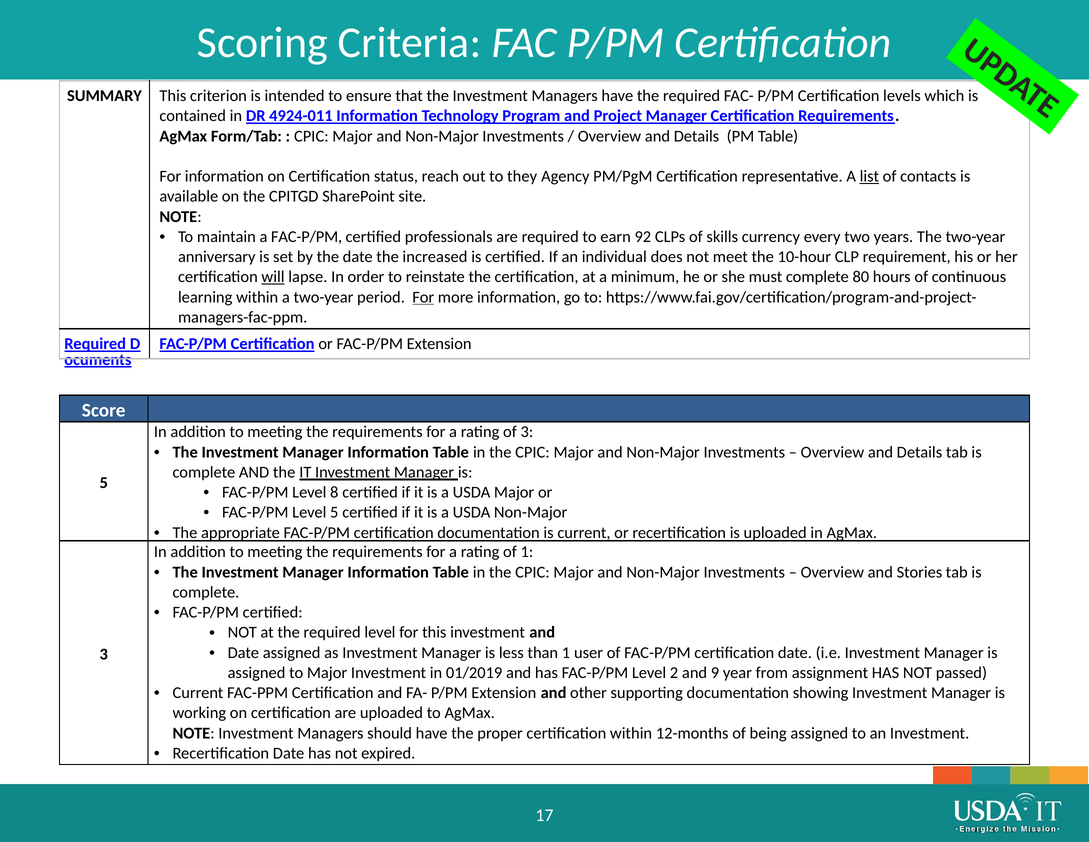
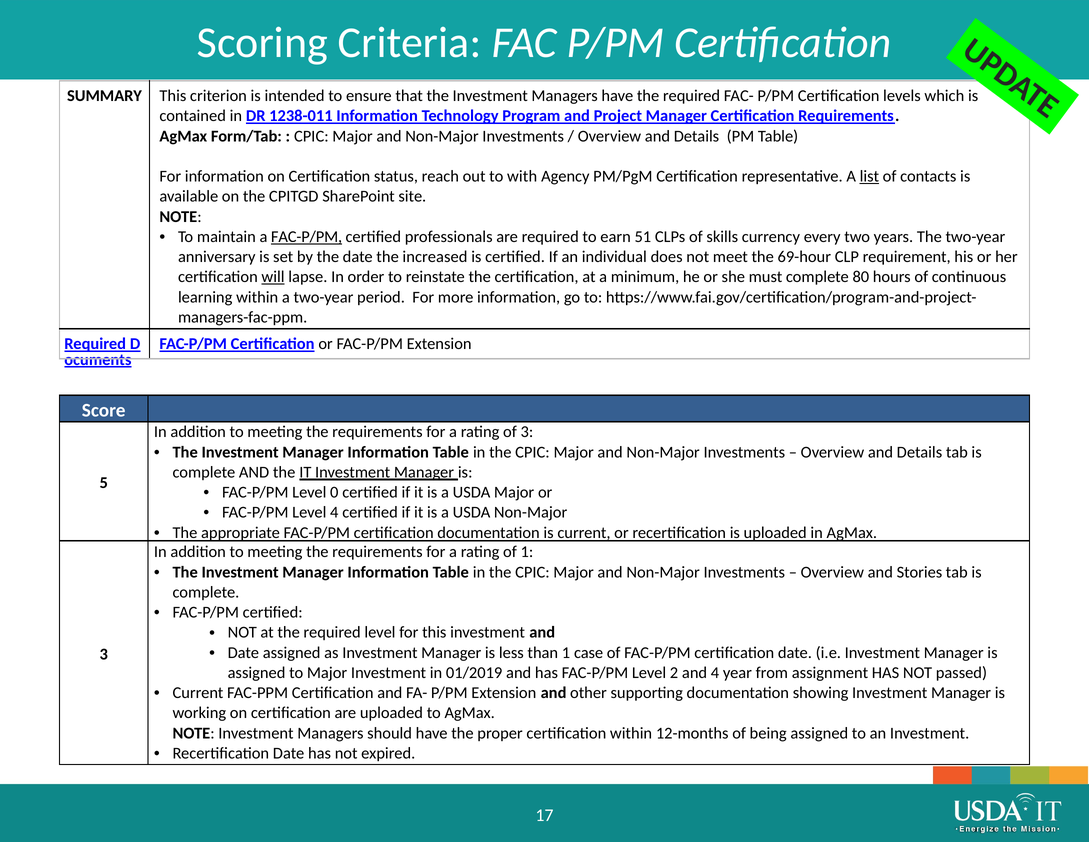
4924-011: 4924-011 -> 1238-011
they: they -> with
FAC-P/PM at (307, 237) underline: none -> present
92: 92 -> 51
10-hour: 10-hour -> 69-hour
For at (423, 297) underline: present -> none
8: 8 -> 0
Level 5: 5 -> 4
user: user -> case
and 9: 9 -> 4
